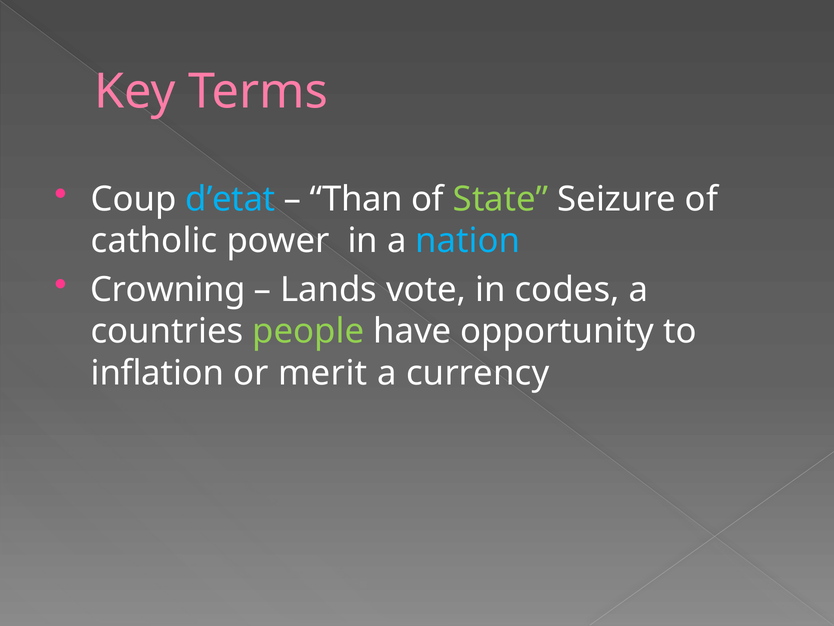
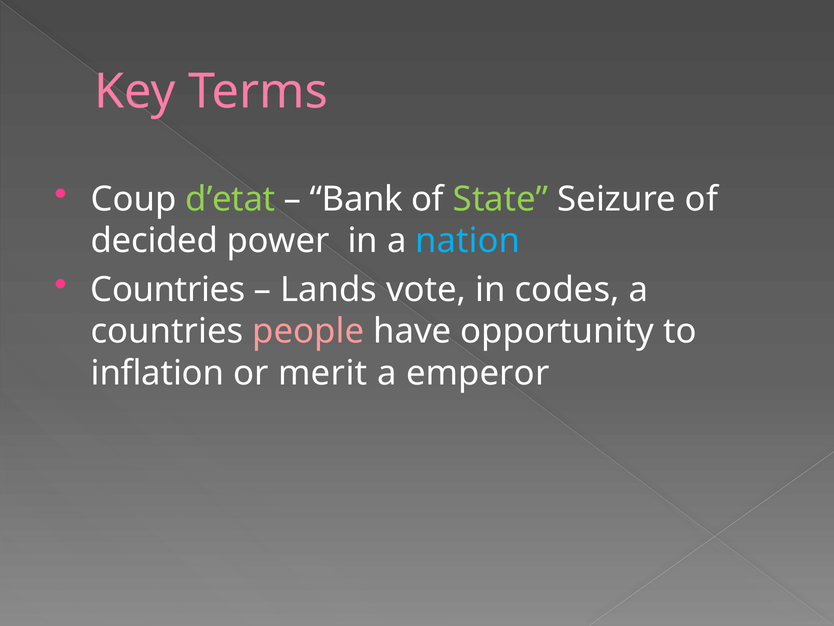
d’etat colour: light blue -> light green
Than: Than -> Bank
catholic: catholic -> decided
Crowning at (168, 289): Crowning -> Countries
people colour: light green -> pink
currency: currency -> emperor
